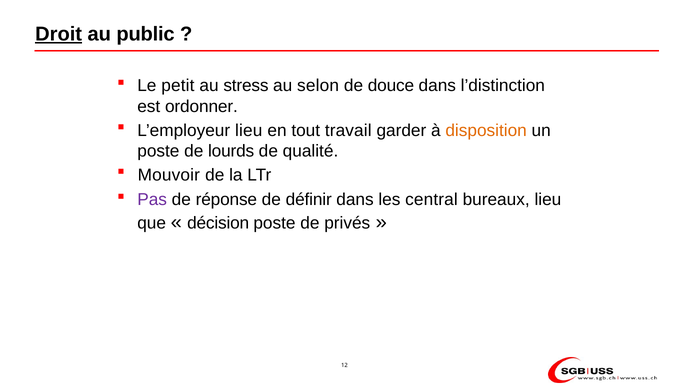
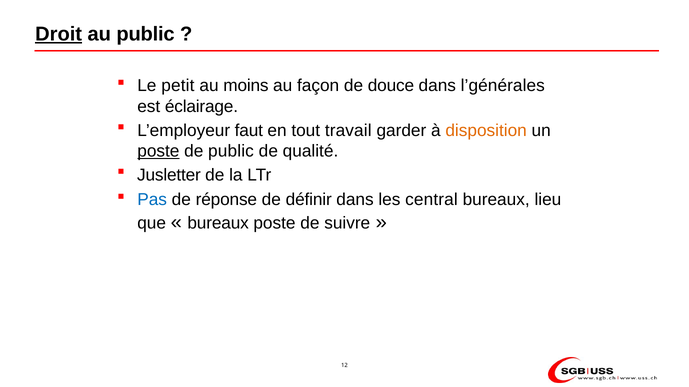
stress: stress -> moins
selon: selon -> façon
l’distinction: l’distinction -> l’générales
ordonner: ordonner -> éclairage
L’employeur lieu: lieu -> faut
poste at (158, 151) underline: none -> present
de lourds: lourds -> public
Mouvoir: Mouvoir -> Jusletter
Pas colour: purple -> blue
décision at (218, 224): décision -> bureaux
privés: privés -> suivre
